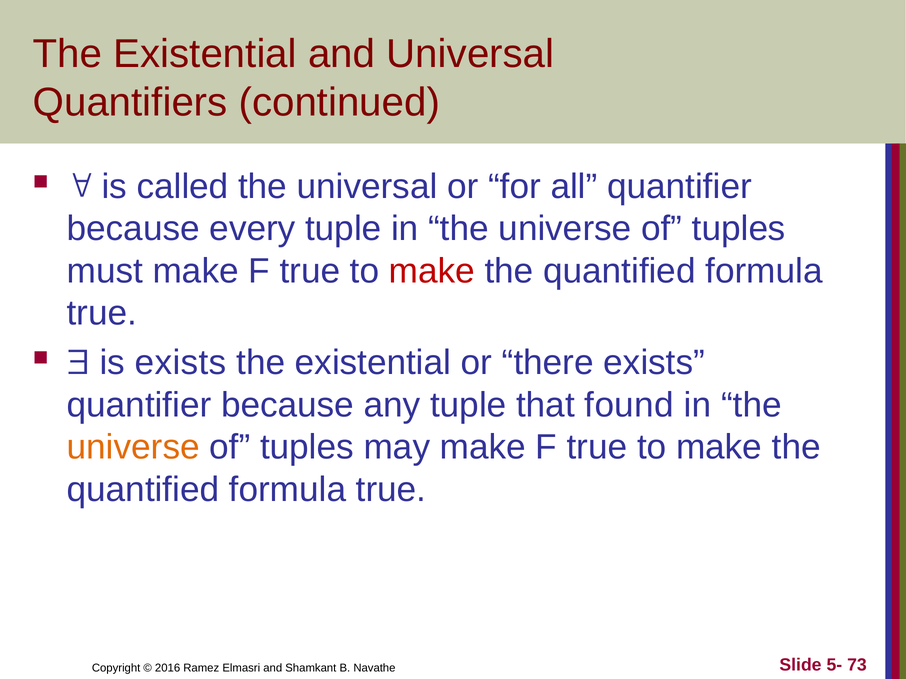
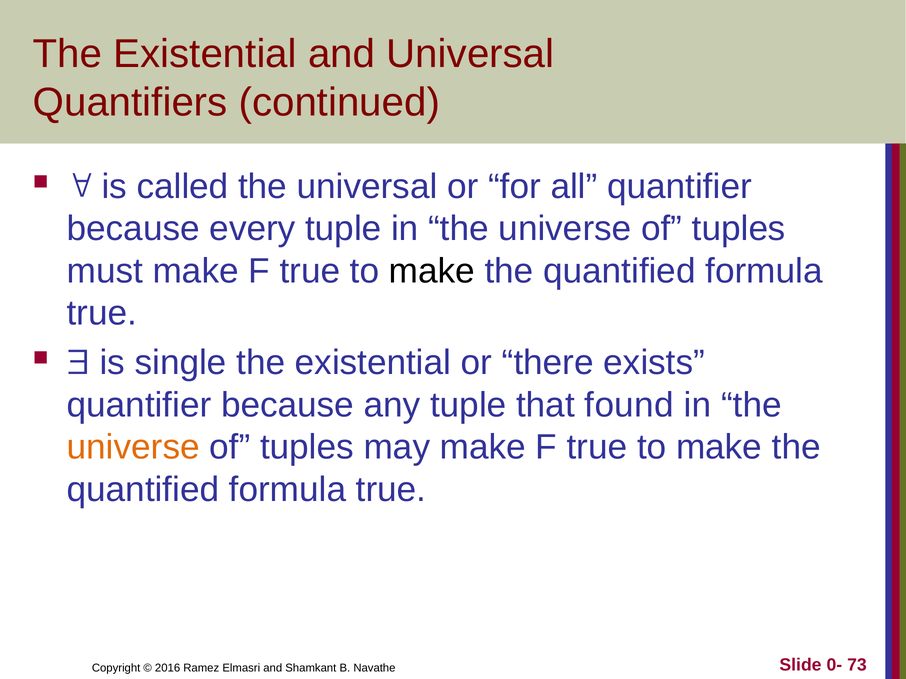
make at (432, 271) colour: red -> black
is exists: exists -> single
5-: 5- -> 0-
